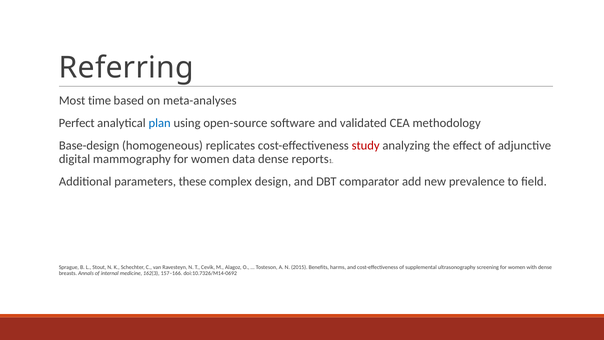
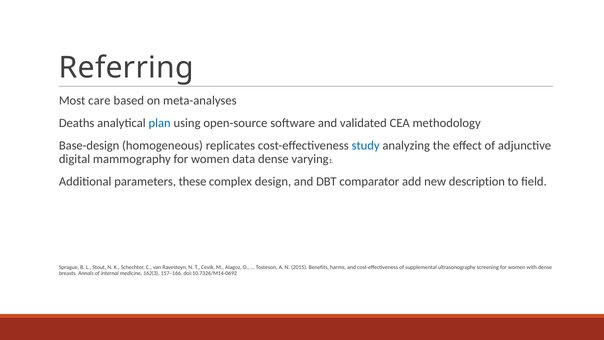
time: time -> care
Perfect: Perfect -> Deaths
study colour: red -> blue
reports: reports -> varying
prevalence: prevalence -> description
